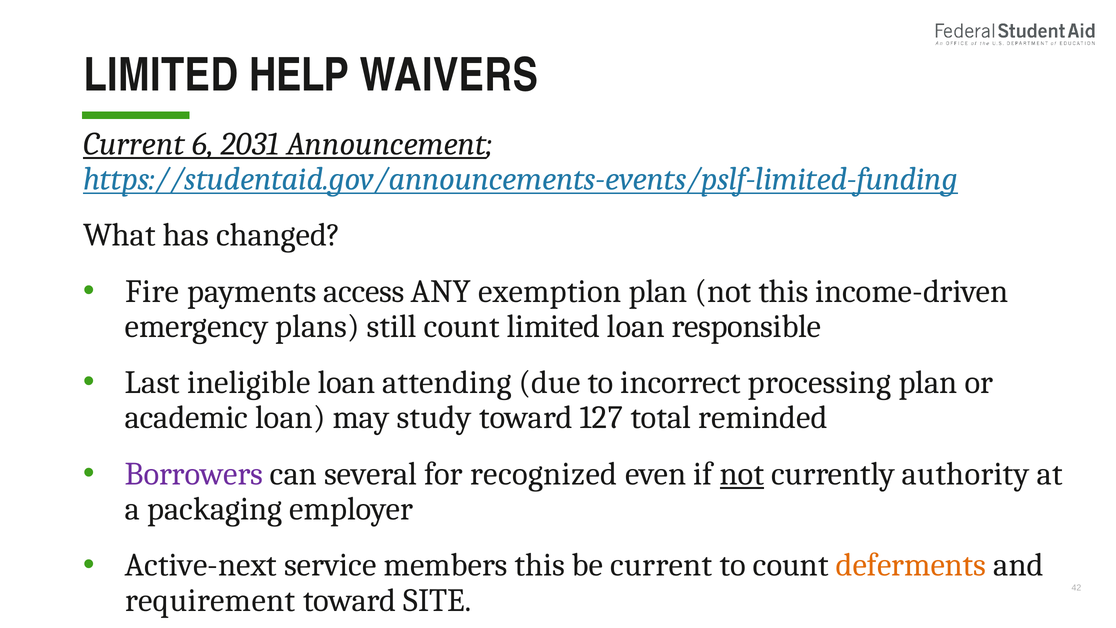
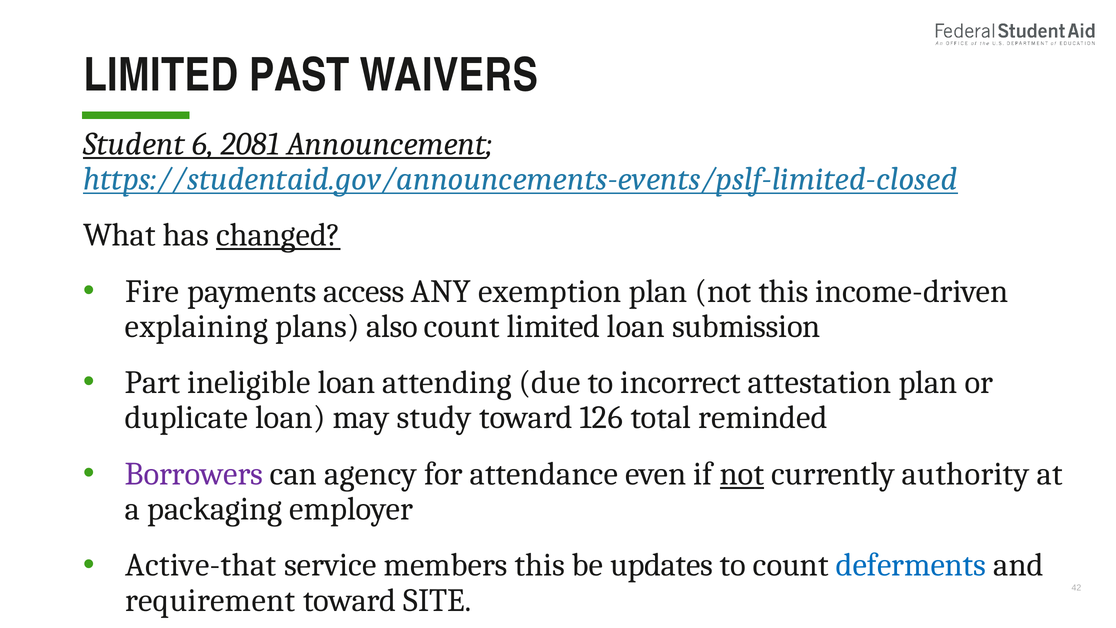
HELP: HELP -> PAST
Current at (134, 144): Current -> Student
2031: 2031 -> 2081
https://studentaid.gov/announcements-events/pslf-limited-funding: https://studentaid.gov/announcements-events/pslf-limited-funding -> https://studentaid.gov/announcements-events/pslf-limited-closed
changed underline: none -> present
emergency: emergency -> explaining
still: still -> also
responsible: responsible -> submission
Last: Last -> Part
processing: processing -> attestation
academic: academic -> duplicate
127: 127 -> 126
several: several -> agency
recognized: recognized -> attendance
Active-next: Active-next -> Active-that
be current: current -> updates
deferments colour: orange -> blue
